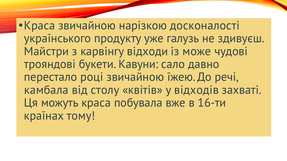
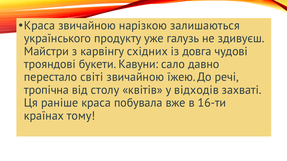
досконалості: досконалості -> залишаються
відходи: відходи -> східних
може: може -> довга
році: році -> світі
камбала: камбала -> тропічна
можуть: можуть -> раніше
